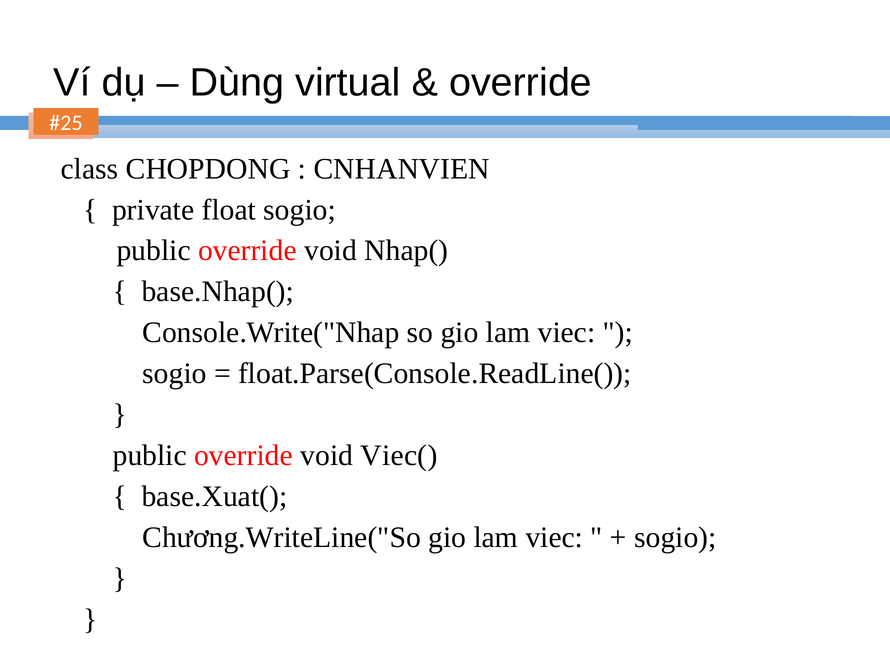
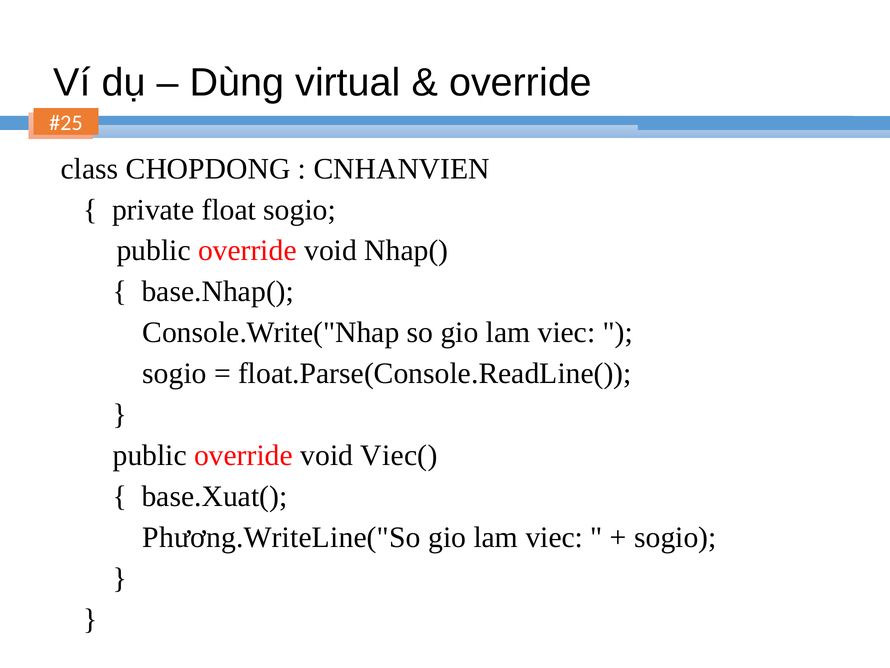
Chương.WriteLine("So: Chương.WriteLine("So -> Phương.WriteLine("So
